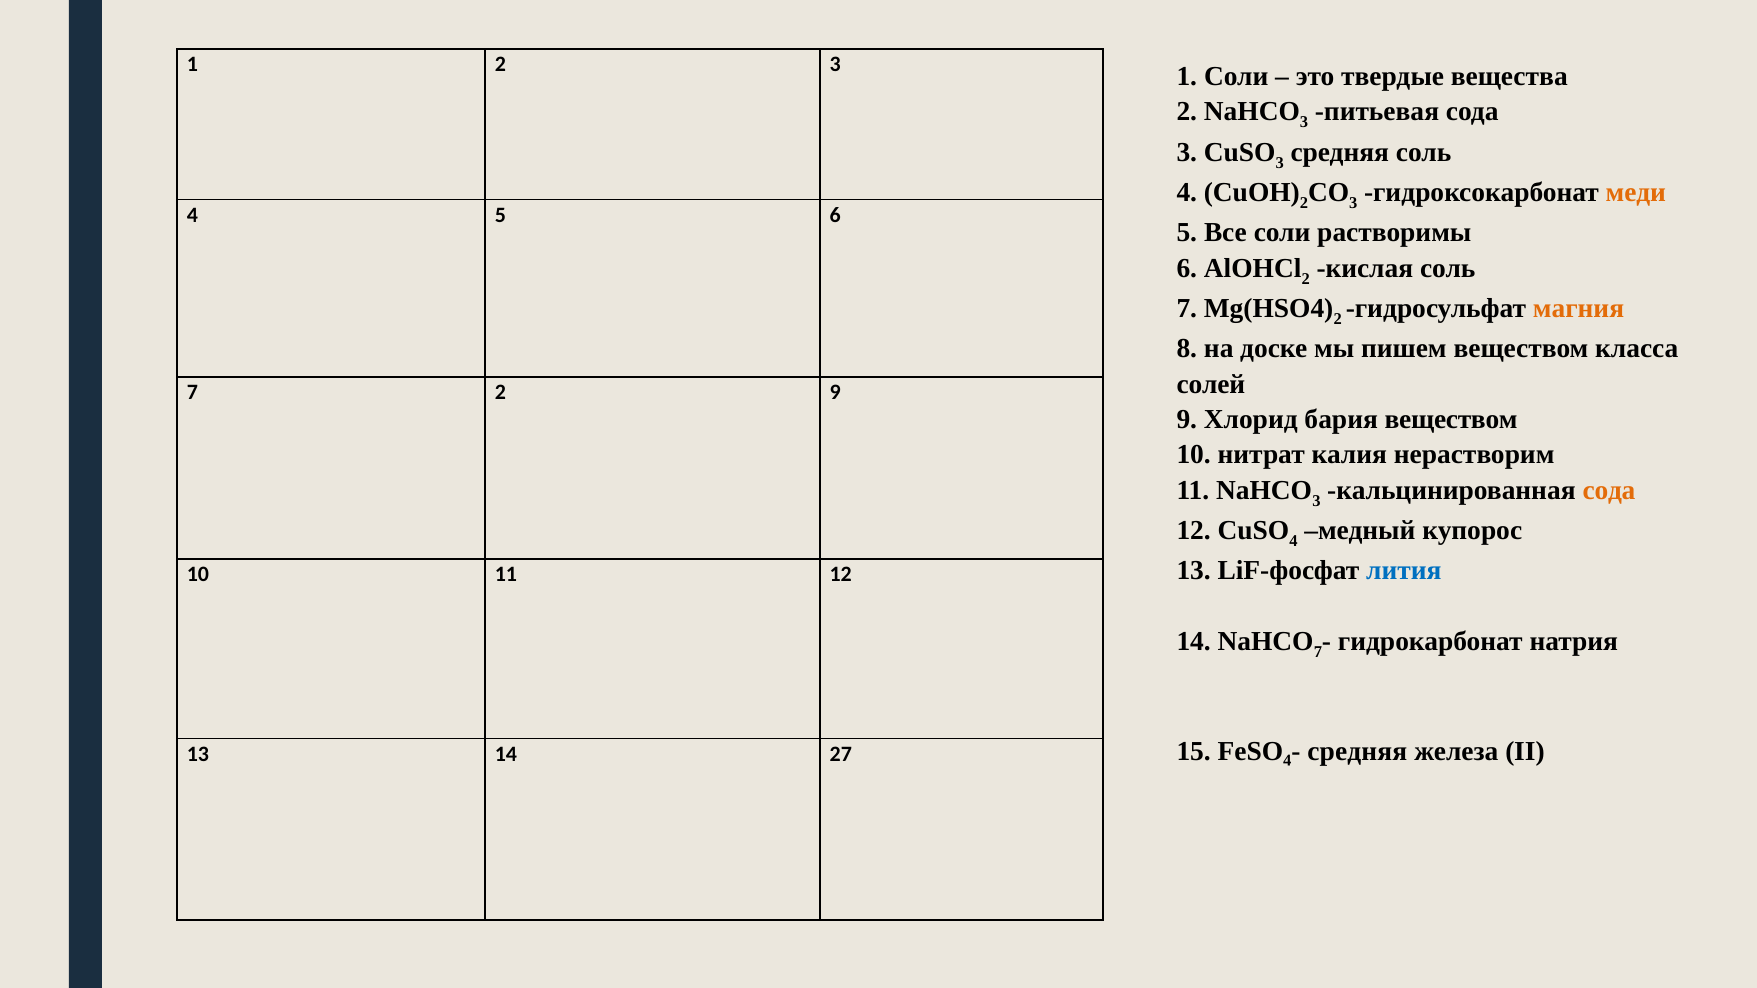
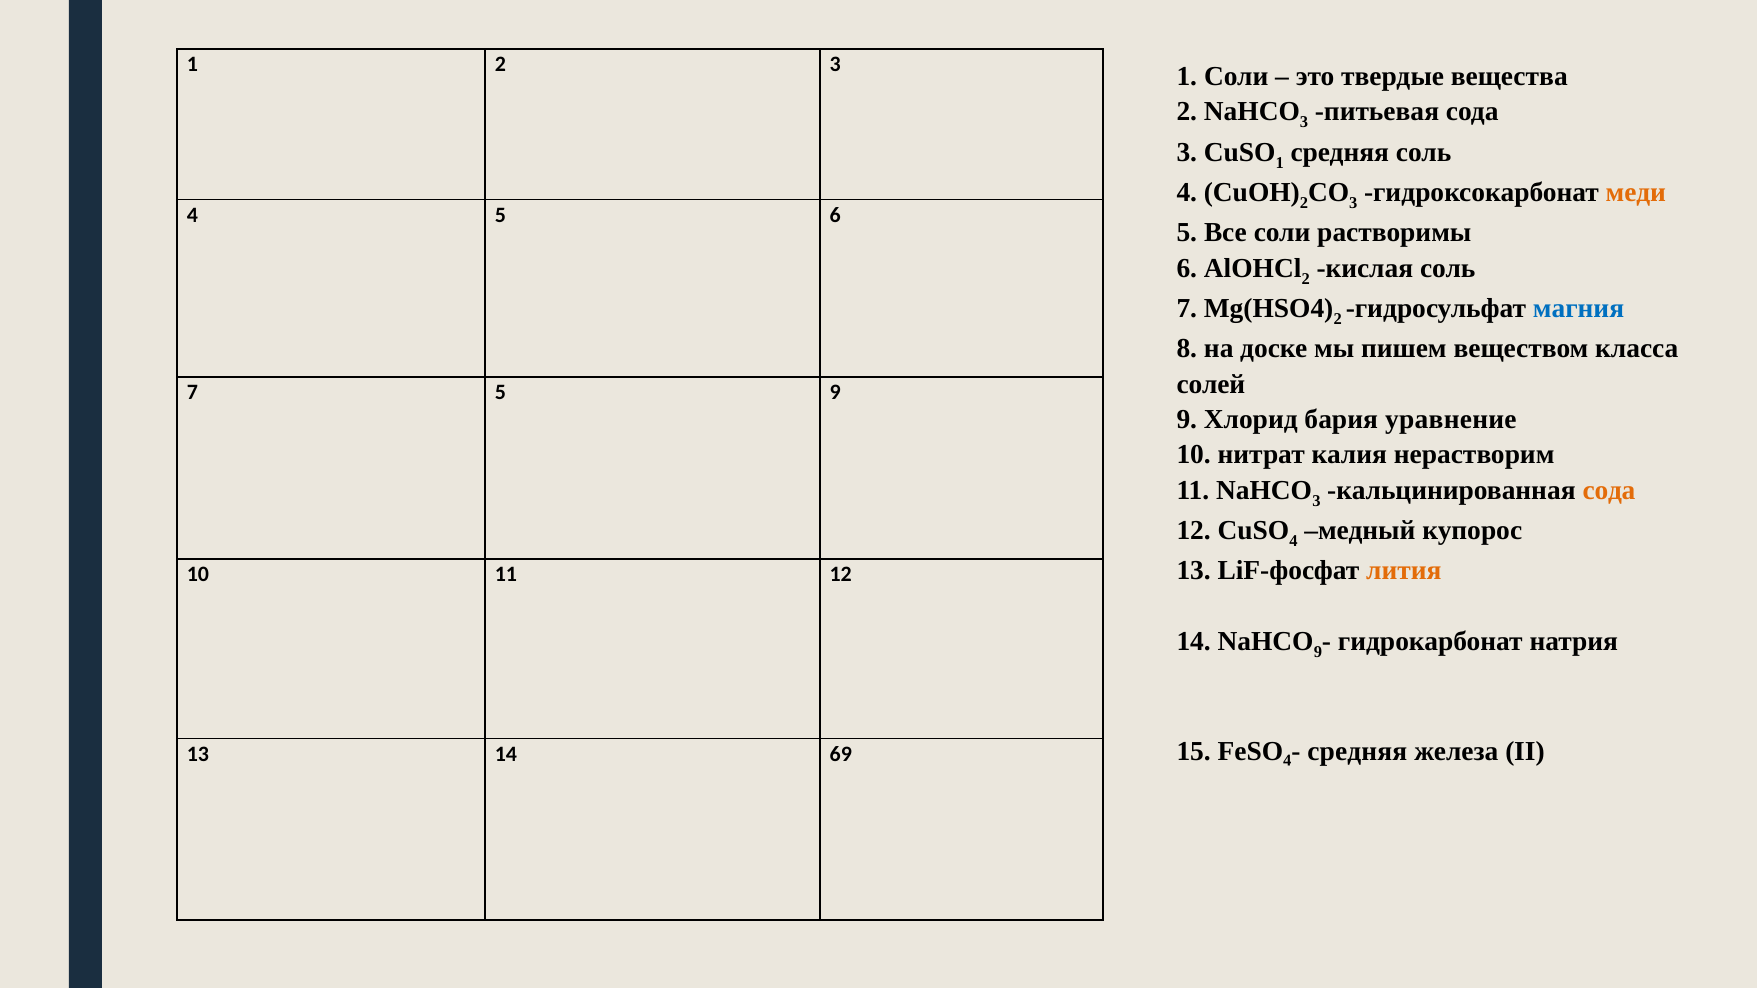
3 at (1280, 163): 3 -> 1
магния colour: orange -> blue
7 2: 2 -> 5
бария веществом: веществом -> уравнение
лития colour: blue -> orange
7 at (1318, 652): 7 -> 9
27: 27 -> 69
